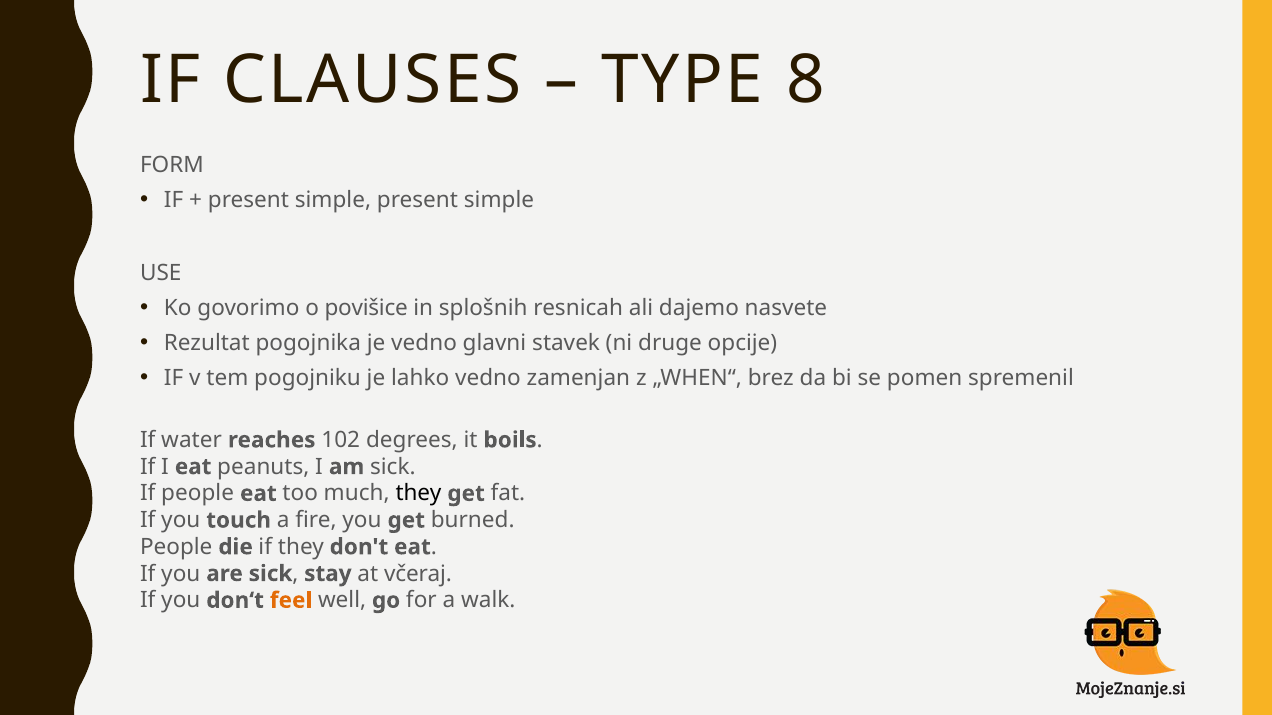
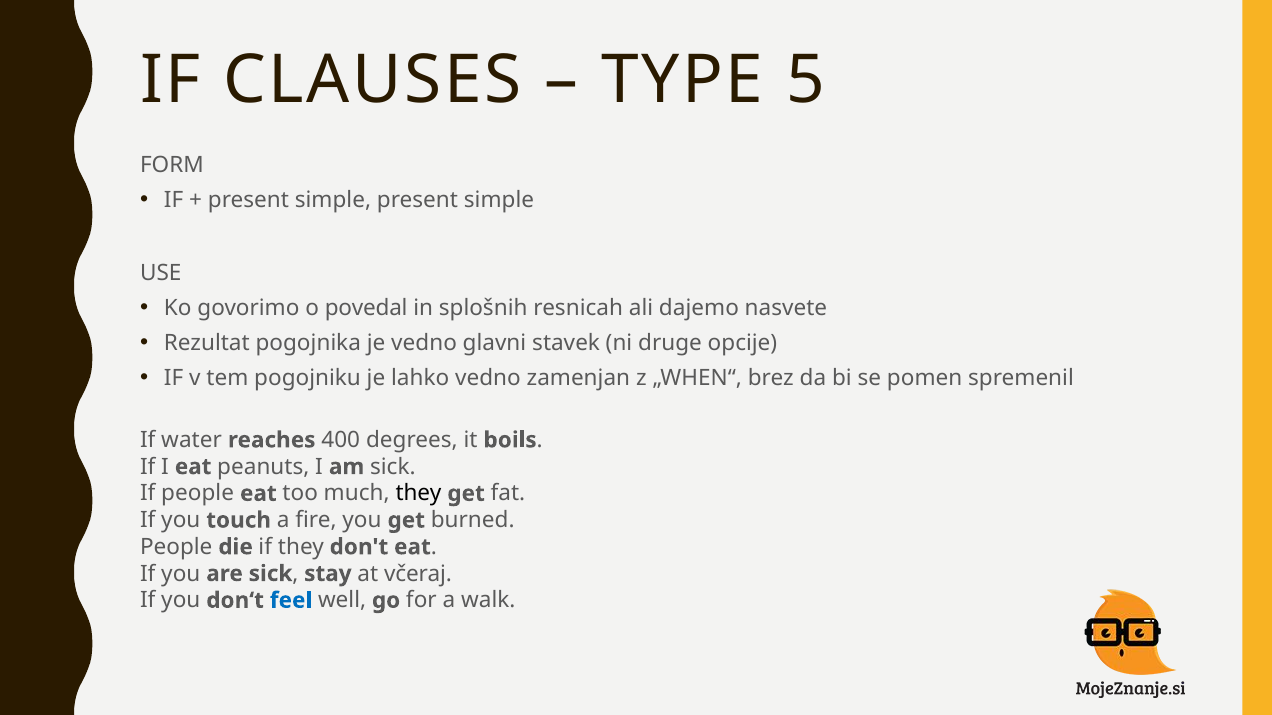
8: 8 -> 5
povišice: povišice -> povedal
102: 102 -> 400
feel colour: orange -> blue
